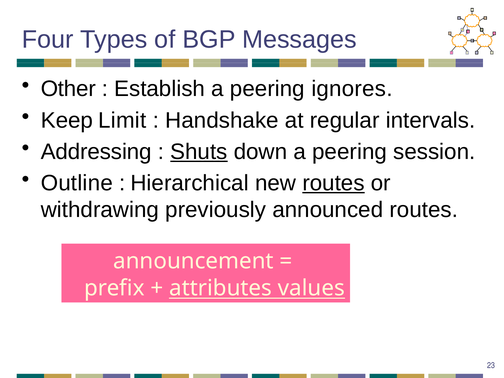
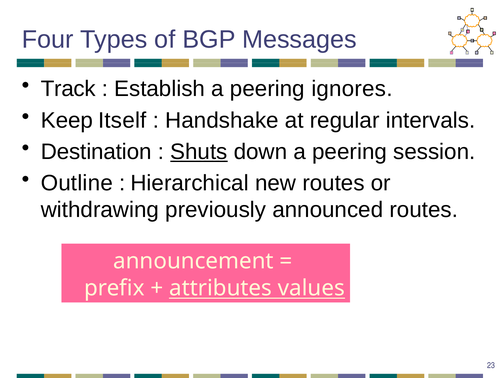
Other: Other -> Track
Limit: Limit -> Itself
Addressing: Addressing -> Destination
routes at (333, 183) underline: present -> none
